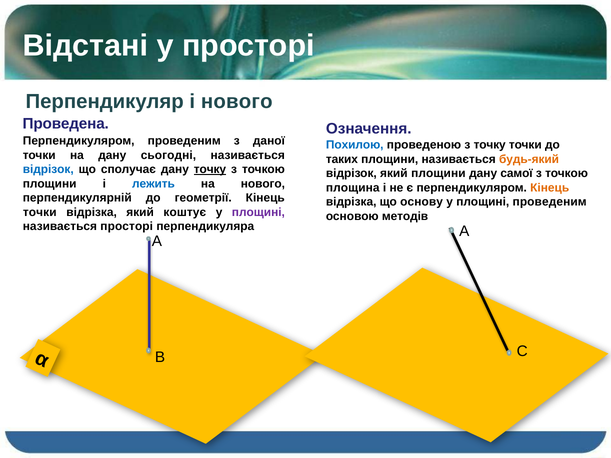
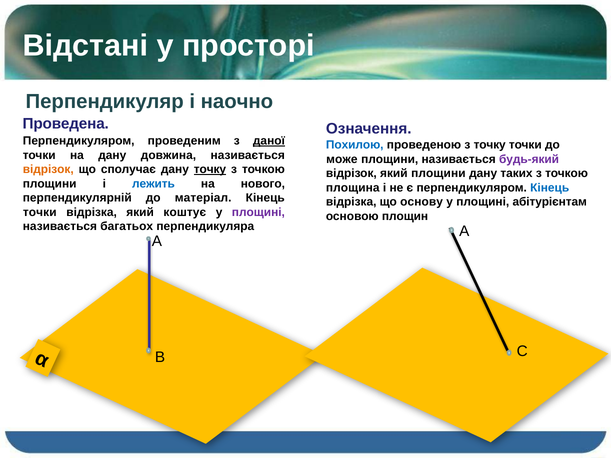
і нового: нового -> наочно
даної underline: none -> present
сьогодні: сьогодні -> довжина
таких: таких -> може
будь-який colour: orange -> purple
відрізок at (48, 170) colour: blue -> orange
самої: самої -> таких
Кінець at (550, 188) colour: orange -> blue
геометрії: геометрії -> матеріал
площині проведеним: проведеним -> абітурієнтам
методів: методів -> площин
називається просторі: просторі -> багатьох
